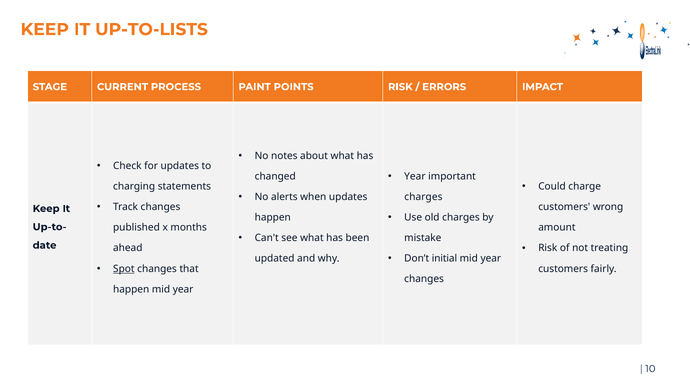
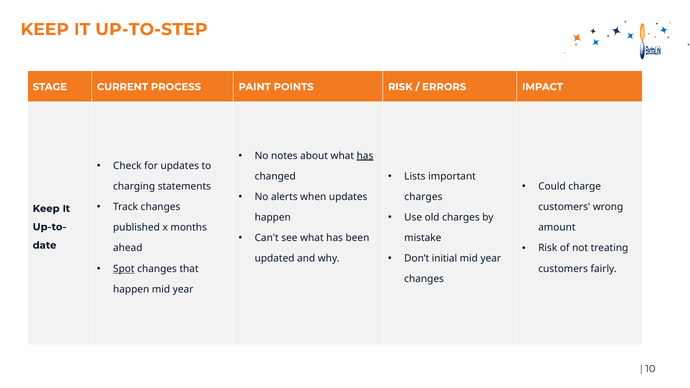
UP-TO-LISTS: UP-TO-LISTS -> UP-TO-STEP
has at (365, 156) underline: none -> present
Year at (415, 176): Year -> Lists
